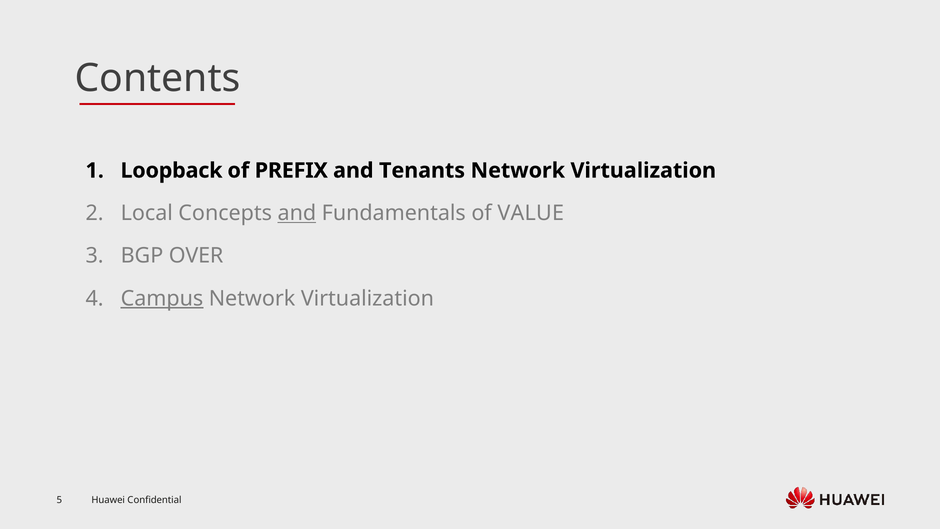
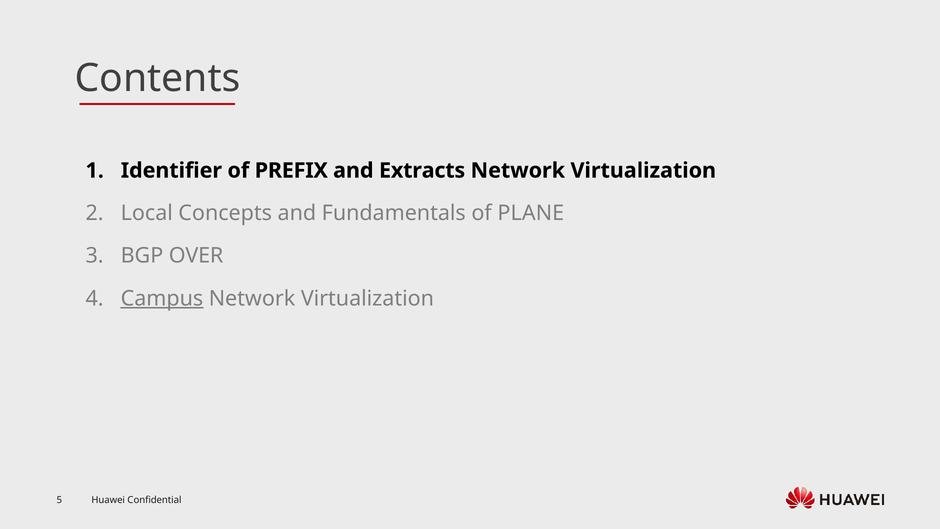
Loopback: Loopback -> Identifier
Tenants: Tenants -> Extracts
and at (297, 213) underline: present -> none
VALUE: VALUE -> PLANE
